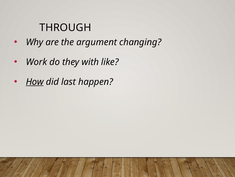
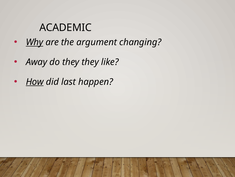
THROUGH: THROUGH -> ACADEMIC
Why underline: none -> present
Work: Work -> Away
they with: with -> they
